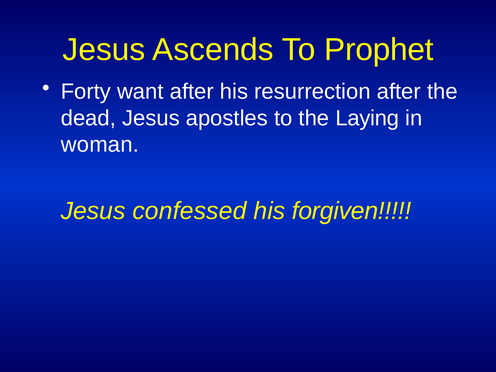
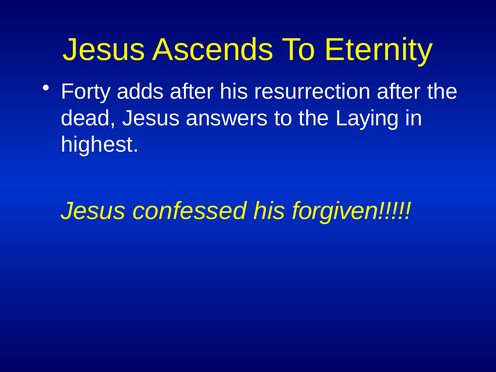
Prophet: Prophet -> Eternity
want: want -> adds
apostles: apostles -> answers
woman: woman -> highest
